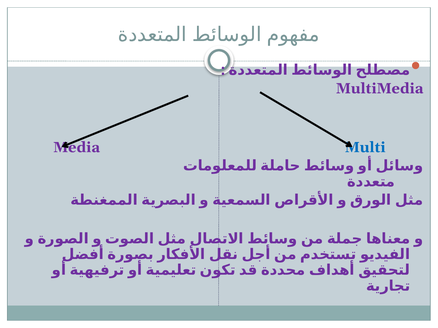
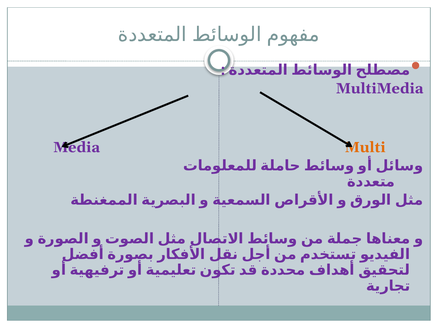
Multi colour: blue -> orange
